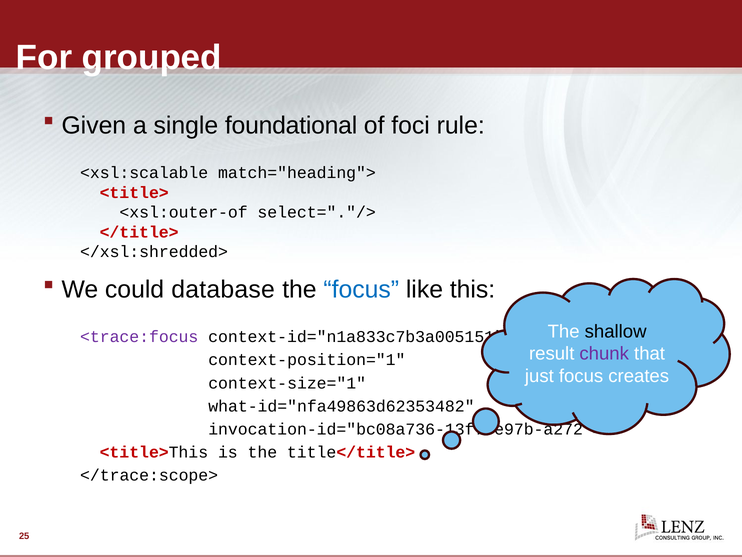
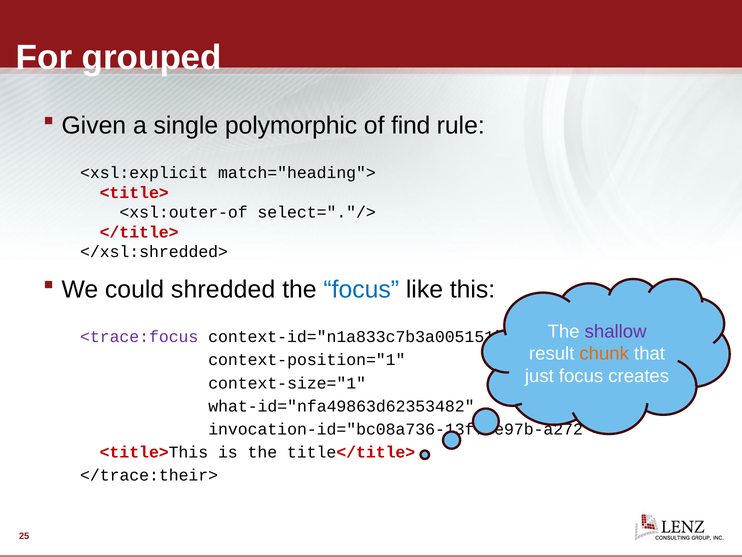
foundational: foundational -> polymorphic
foci: foci -> find
<xsl:scalable: <xsl:scalable -> <xsl:explicit
database: database -> shredded
shallow colour: black -> purple
chunk colour: purple -> orange
</trace:scope>: </trace:scope> -> </trace:their>
